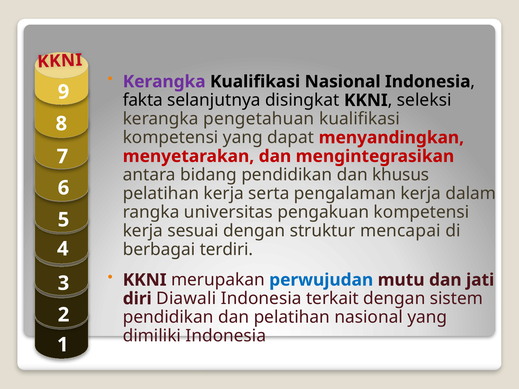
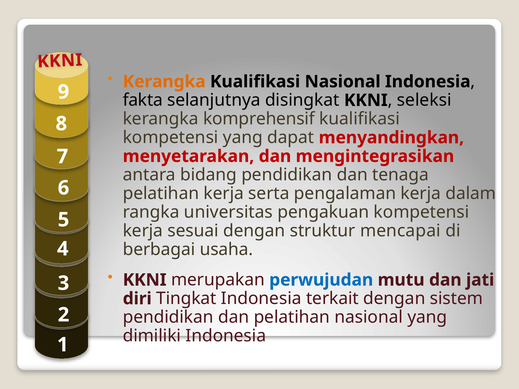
Kerangka at (164, 82) colour: purple -> orange
pengetahuan: pengetahuan -> komprehensif
khusus: khusus -> tenaga
terdiri: terdiri -> usaha
Diawali: Diawali -> Tingkat
